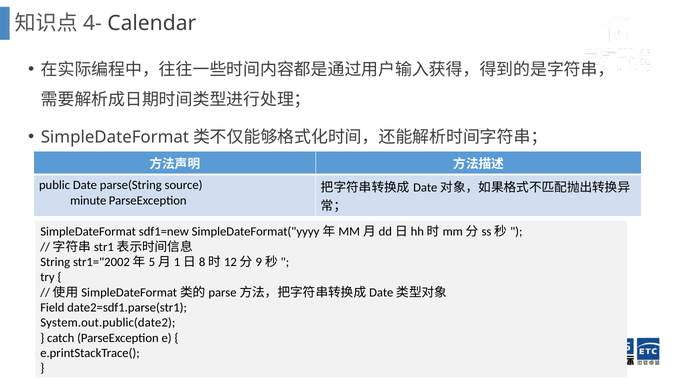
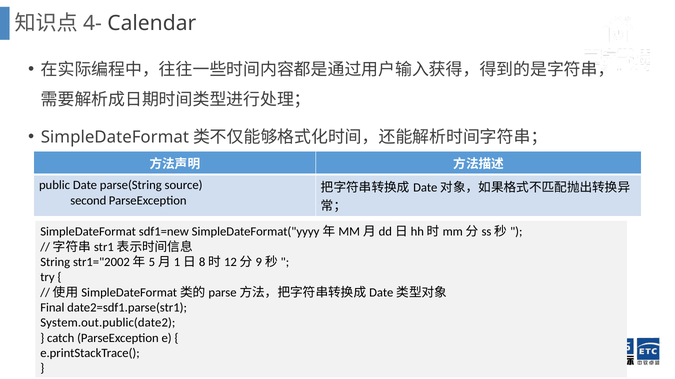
minute: minute -> second
Field: Field -> Final
